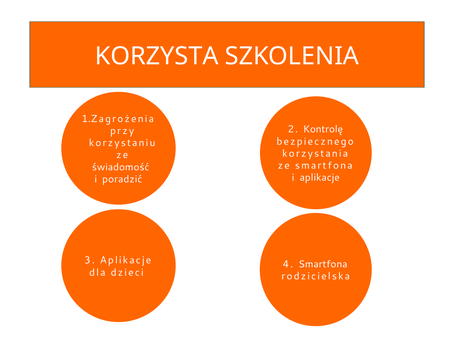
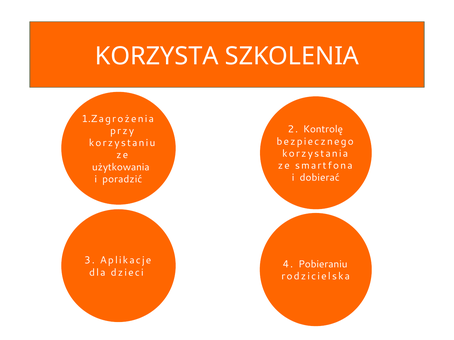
świadomość: świadomość -> użytkowania
i aplikacje: aplikacje -> dobierać
4 Smartfona: Smartfona -> Pobieraniu
